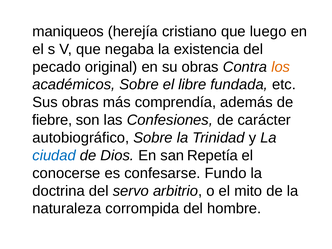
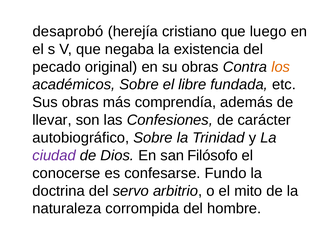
maniqueos: maniqueos -> desaprobó
fiebre: fiebre -> llevar
ciudad colour: blue -> purple
Repetía: Repetía -> Filósofo
